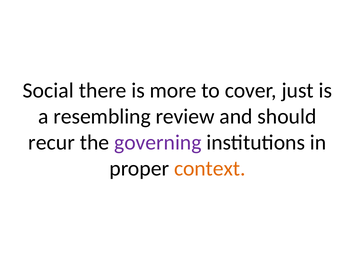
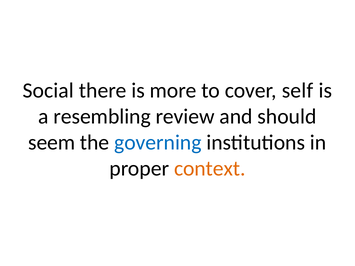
just: just -> self
recur: recur -> seem
governing colour: purple -> blue
